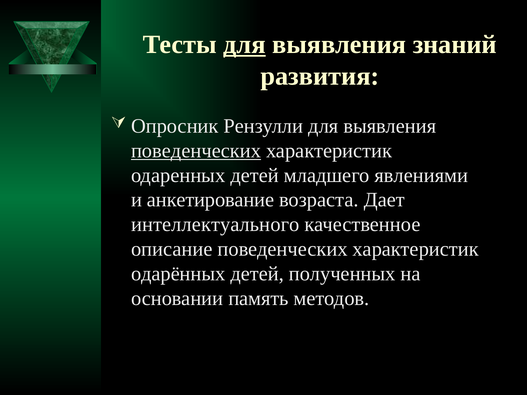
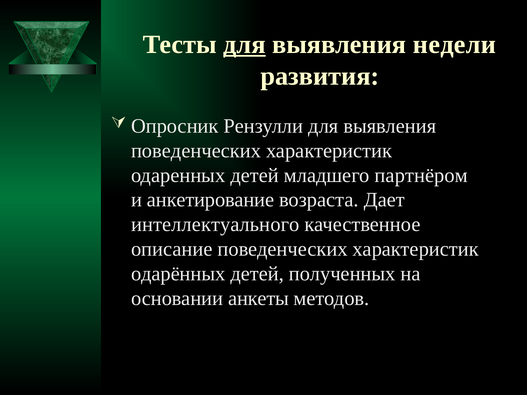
знаний: знаний -> недели
поведенческих at (196, 151) underline: present -> none
явлениями: явлениями -> партнёром
память: память -> анкеты
